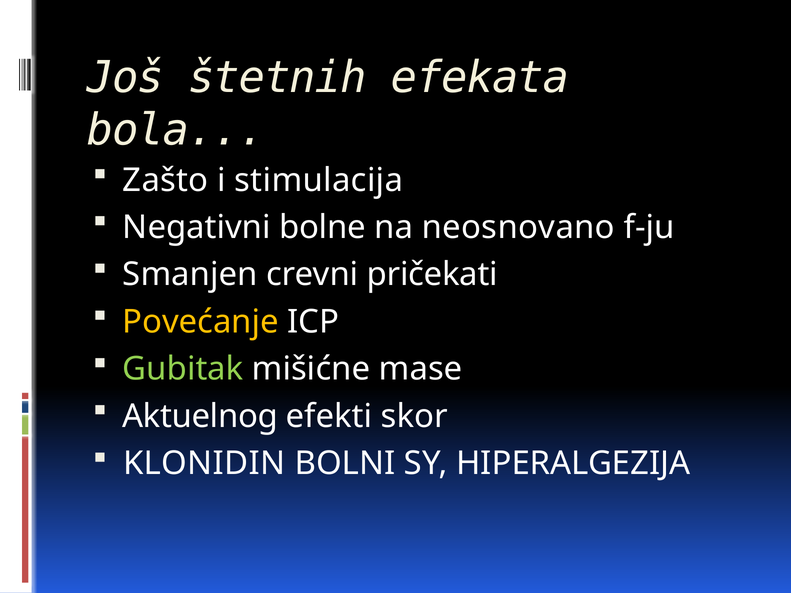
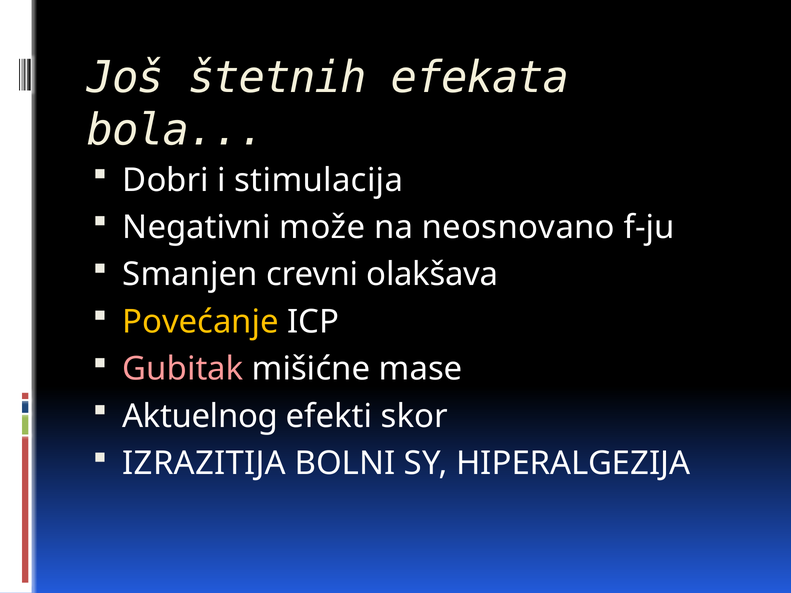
Zašto: Zašto -> Dobri
bolne: bolne -> može
pričekati: pričekati -> olakšava
Gubitak colour: light green -> pink
KLONIDIN: KLONIDIN -> IZRAZITIJA
